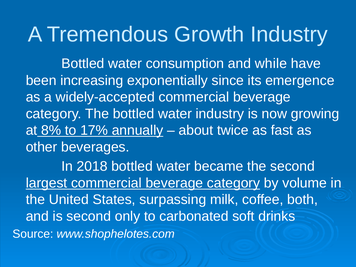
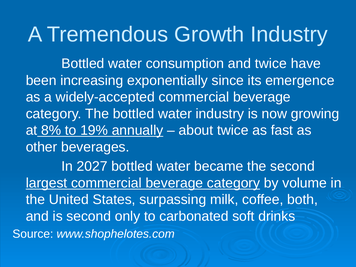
and while: while -> twice
17%: 17% -> 19%
2018: 2018 -> 2027
